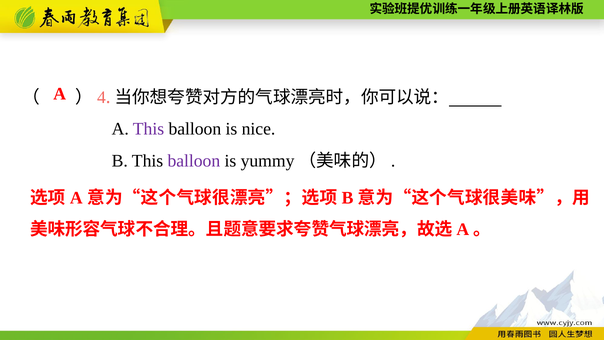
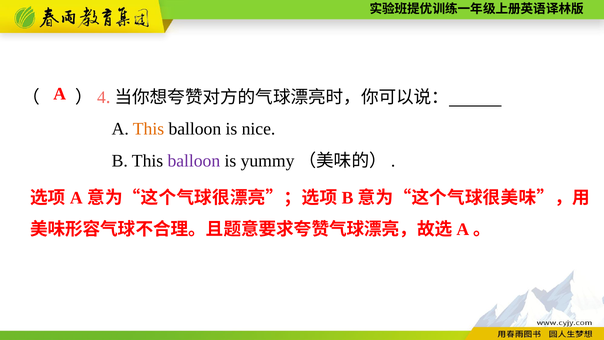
This at (148, 129) colour: purple -> orange
